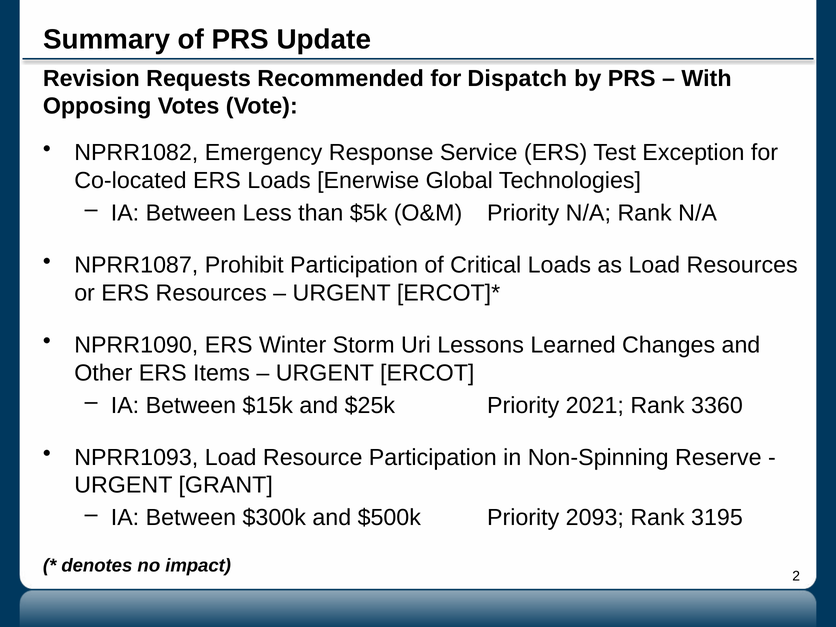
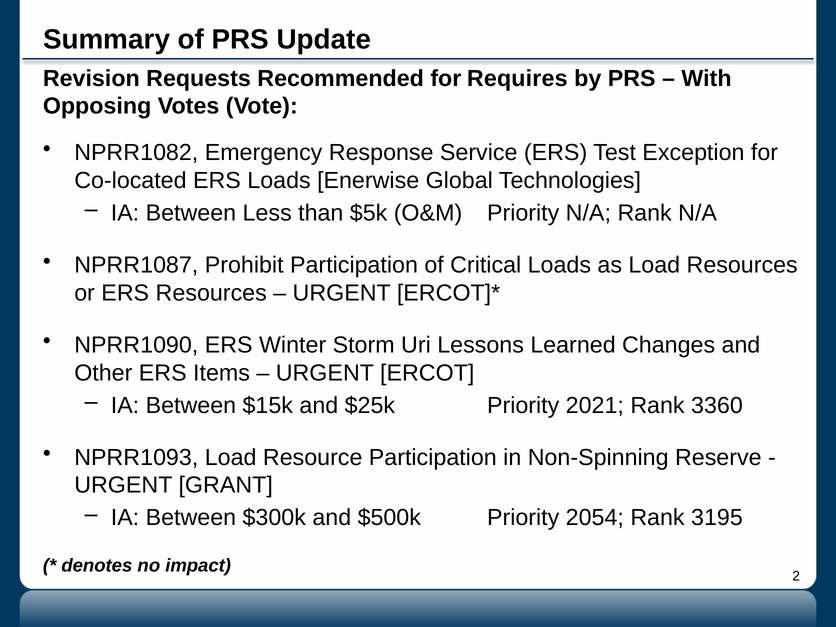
Dispatch: Dispatch -> Requires
2093: 2093 -> 2054
